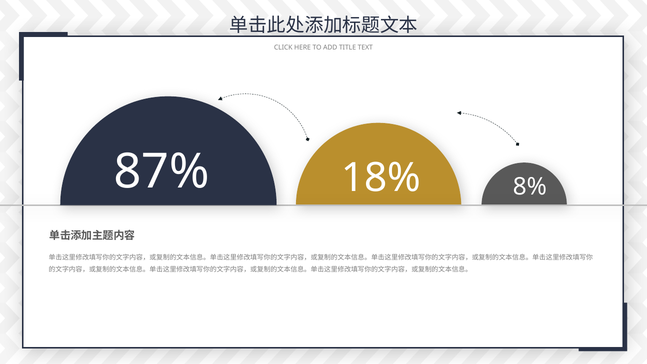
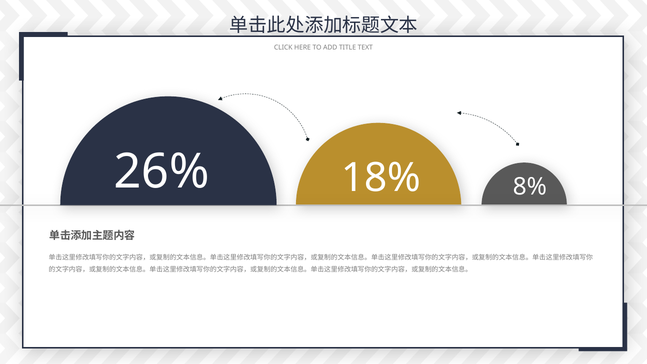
87%: 87% -> 26%
